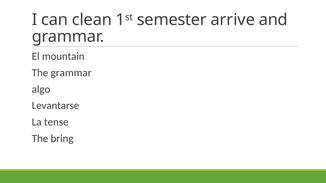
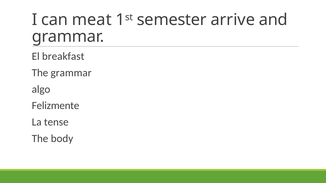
clean: clean -> meat
mountain: mountain -> breakfast
Levantarse: Levantarse -> Felizmente
bring: bring -> body
